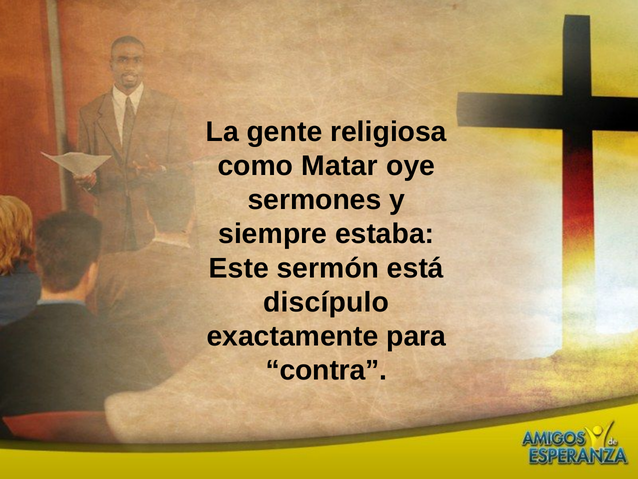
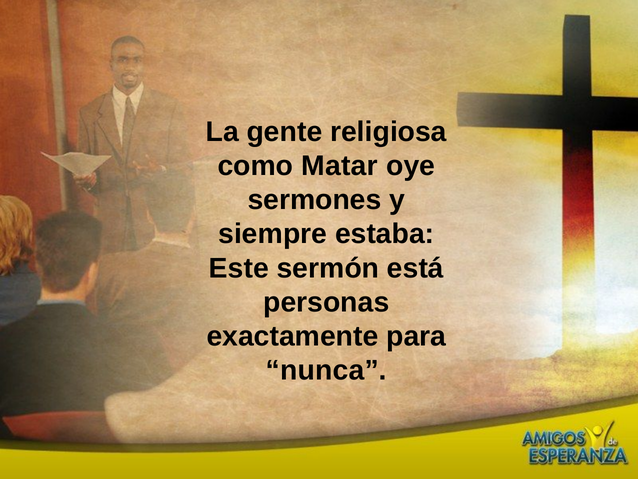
discípulo: discípulo -> personas
contra: contra -> nunca
